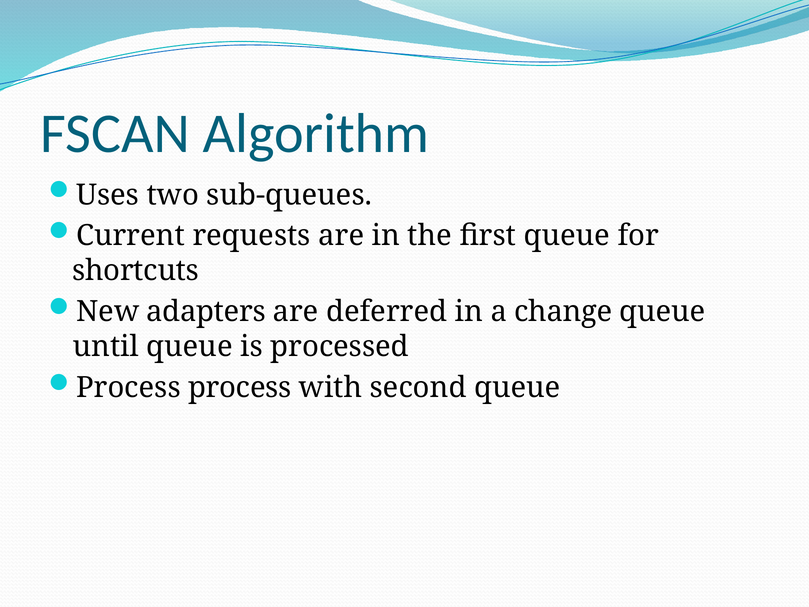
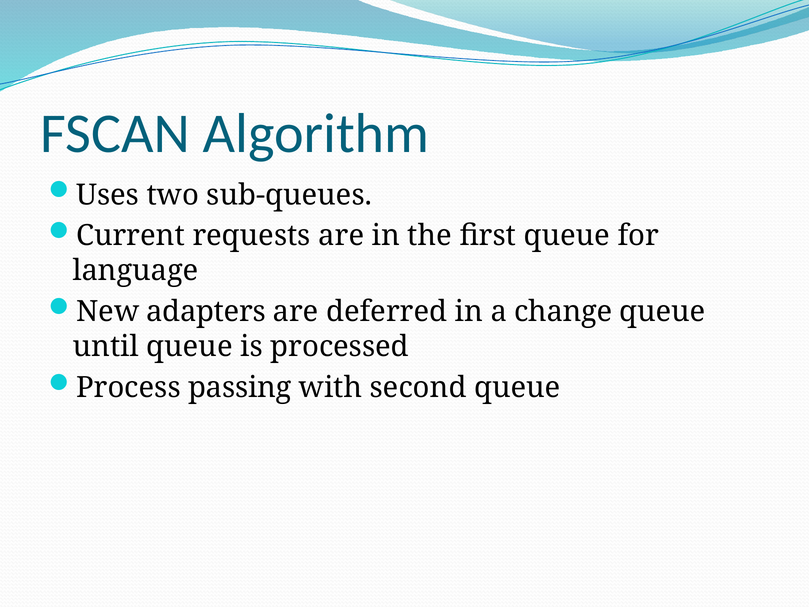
shortcuts: shortcuts -> language
Process process: process -> passing
